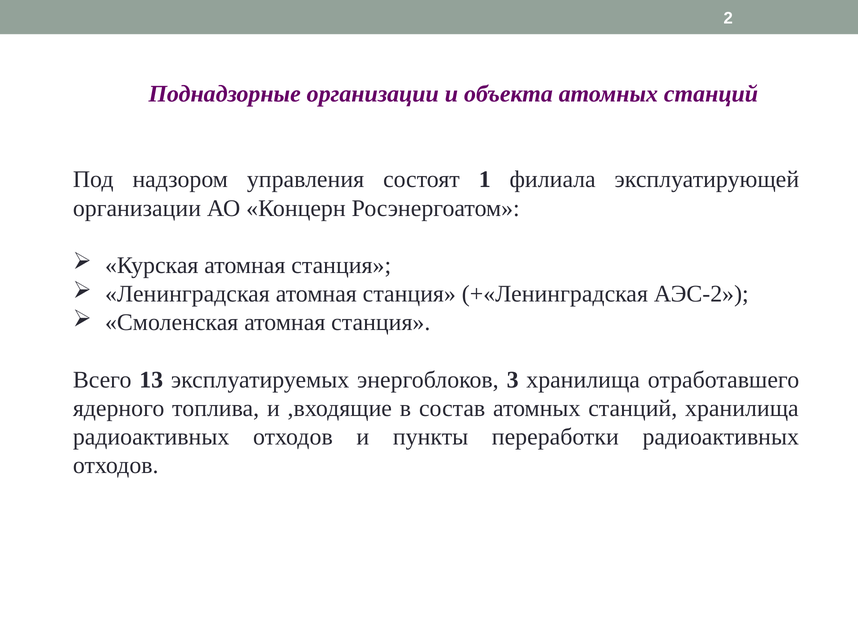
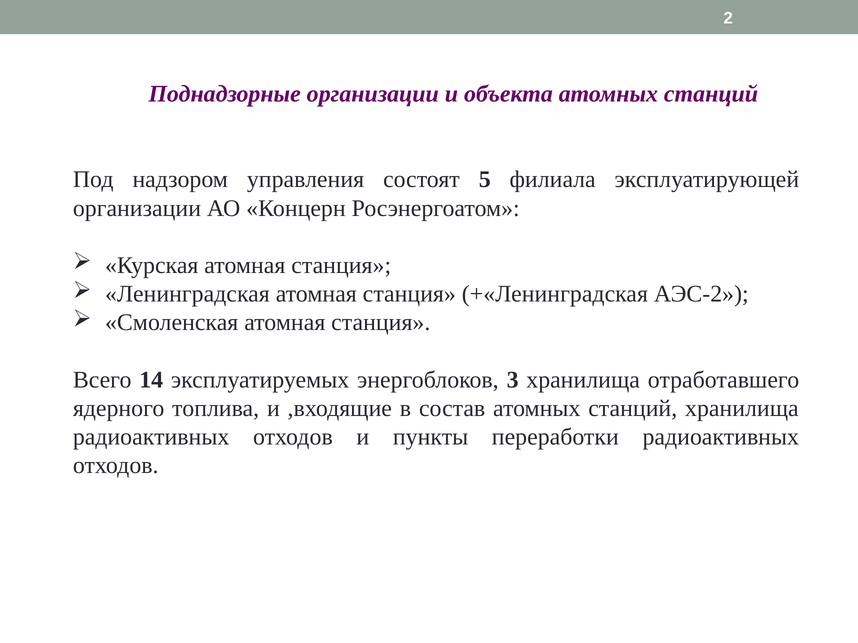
1: 1 -> 5
13: 13 -> 14
